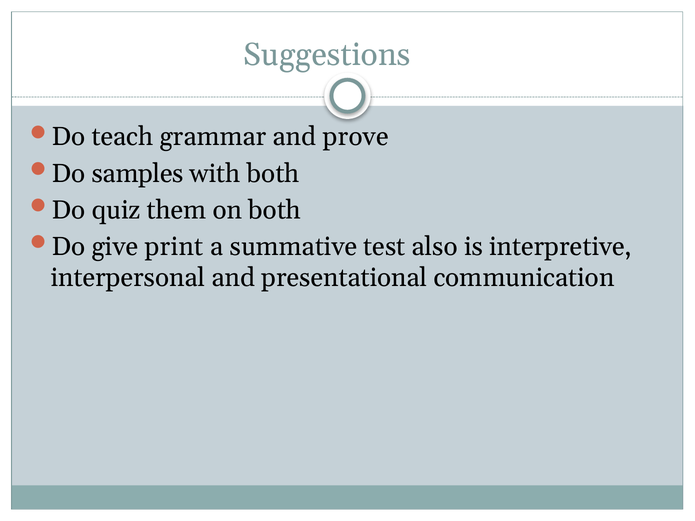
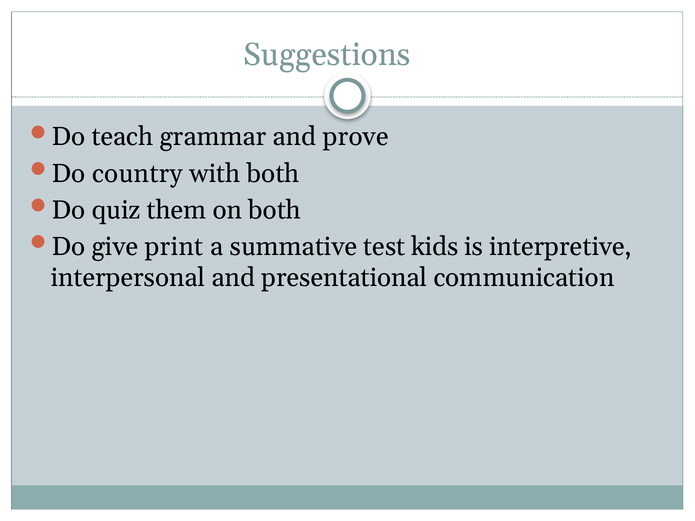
samples: samples -> country
also: also -> kids
